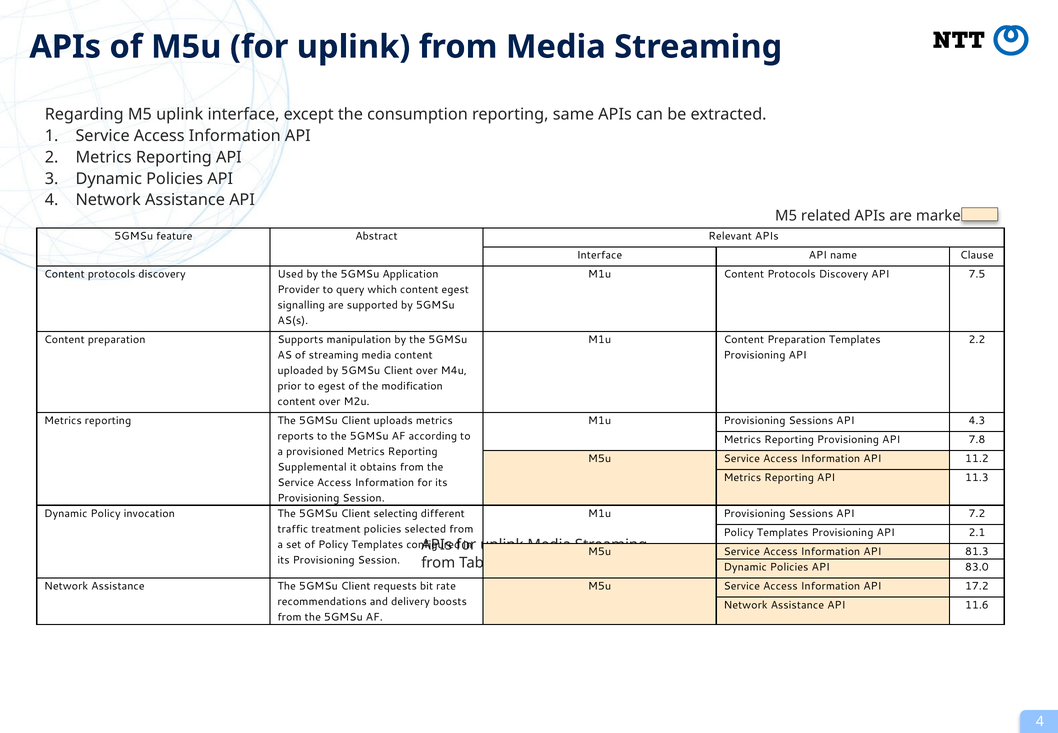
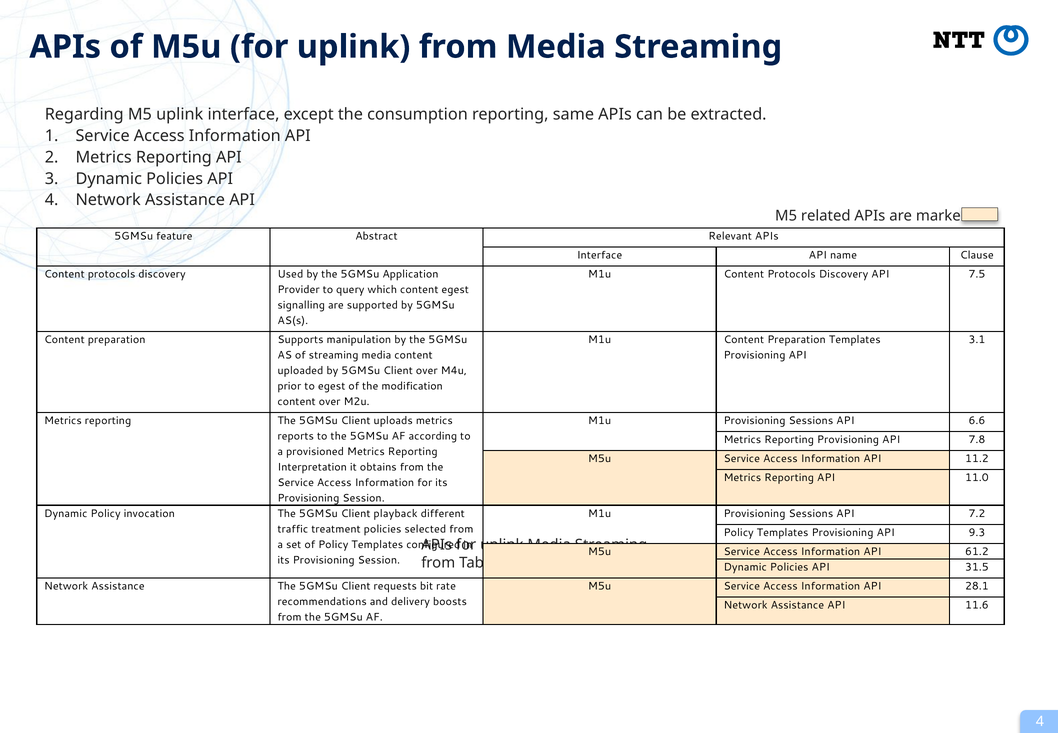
2.2: 2.2 -> 3.1
4.3: 4.3 -> 6.6
Supplemental: Supplemental -> Interpretation
11.3: 11.3 -> 11.0
selecting: selecting -> playback
2.1: 2.1 -> 9.3
81.3: 81.3 -> 61.2
83.0: 83.0 -> 31.5
17.2: 17.2 -> 28.1
